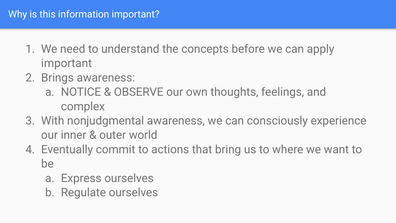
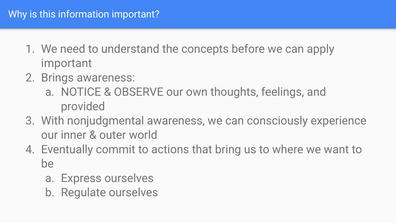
complex: complex -> provided
